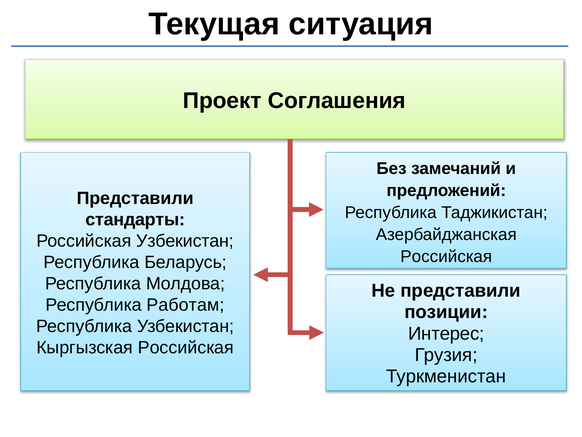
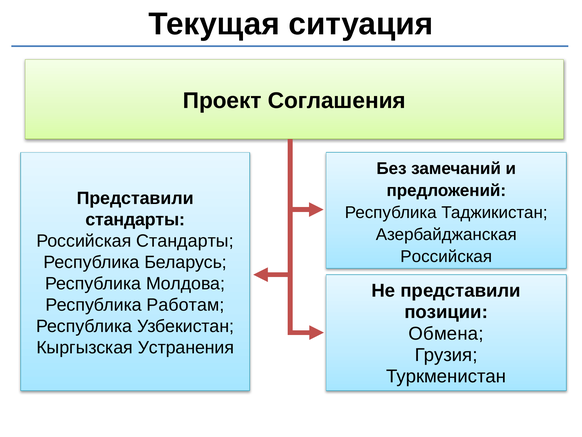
Российская Узбекистан: Узбекистан -> Стандарты
Интерес: Интерес -> Обмена
Кыргызская Российская: Российская -> Устранения
